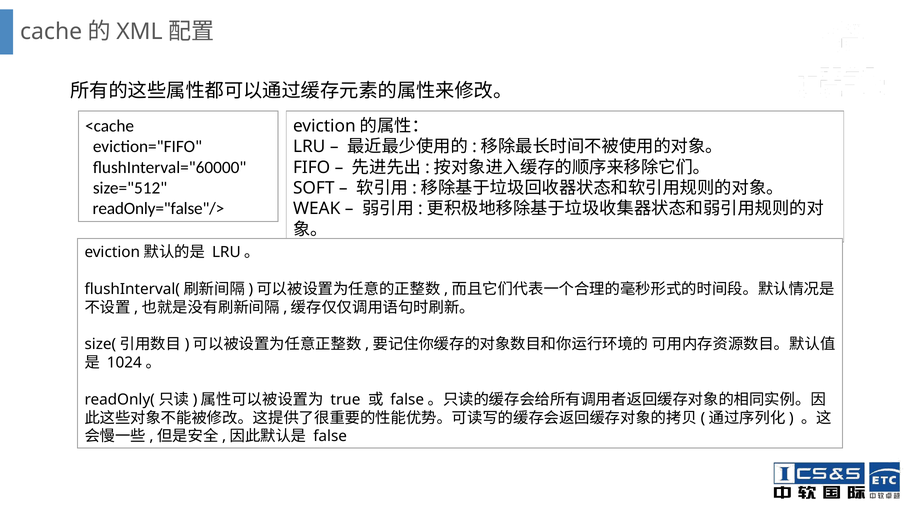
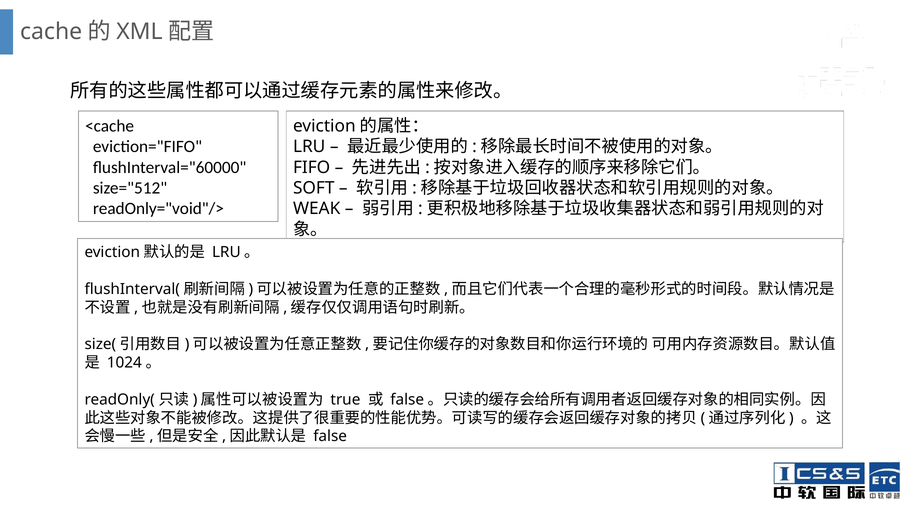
readOnly="false"/>: readOnly="false"/> -> readOnly="void"/>
